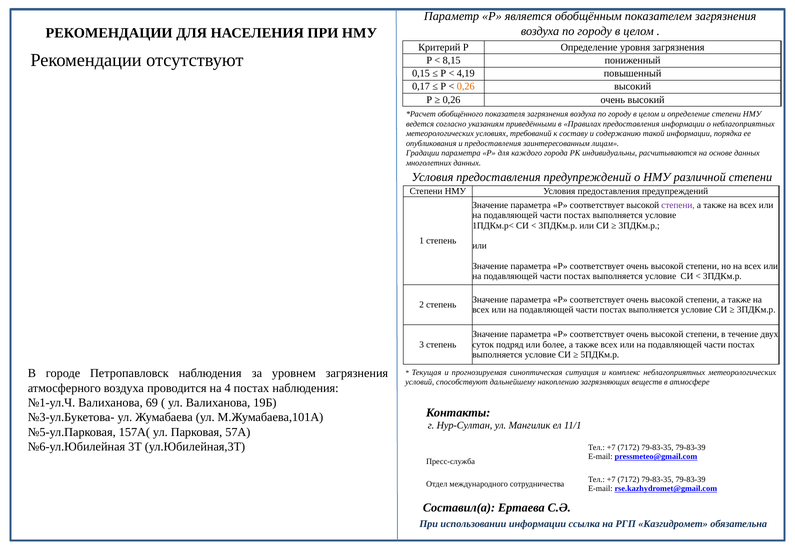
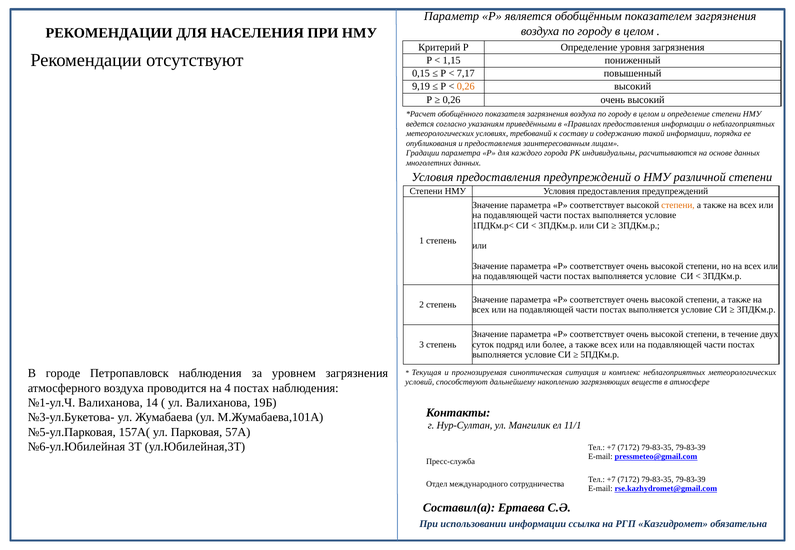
8,15: 8,15 -> 1,15
4,19: 4,19 -> 7,17
0,17: 0,17 -> 9,19
степени at (678, 205) colour: purple -> orange
69: 69 -> 14
